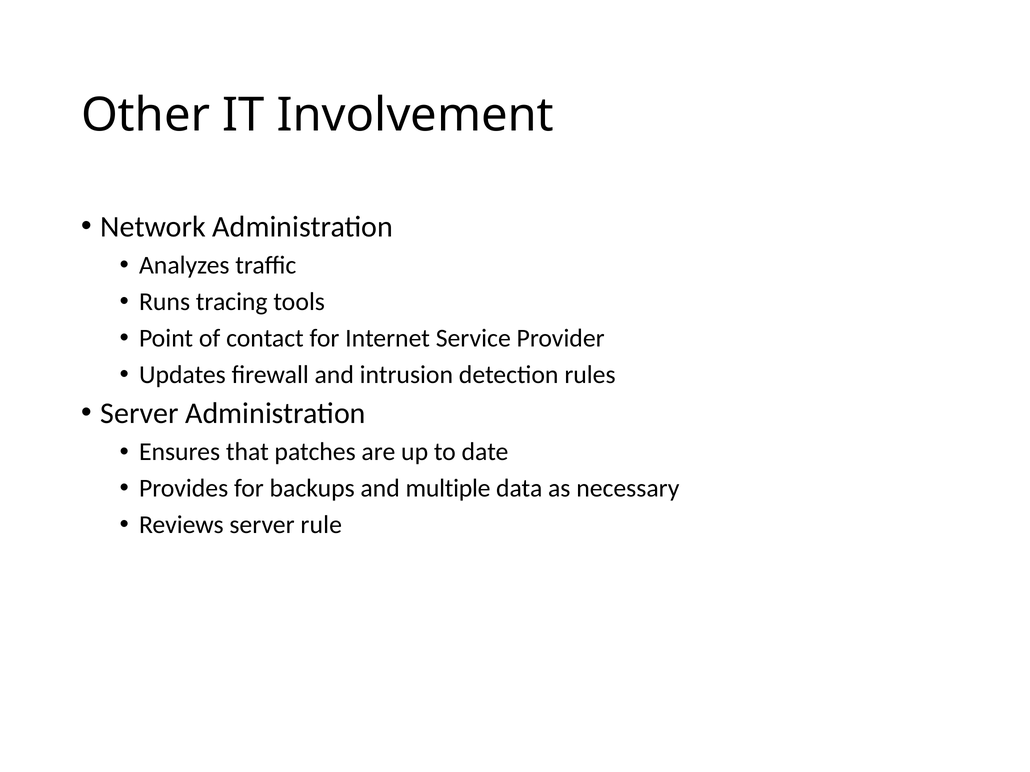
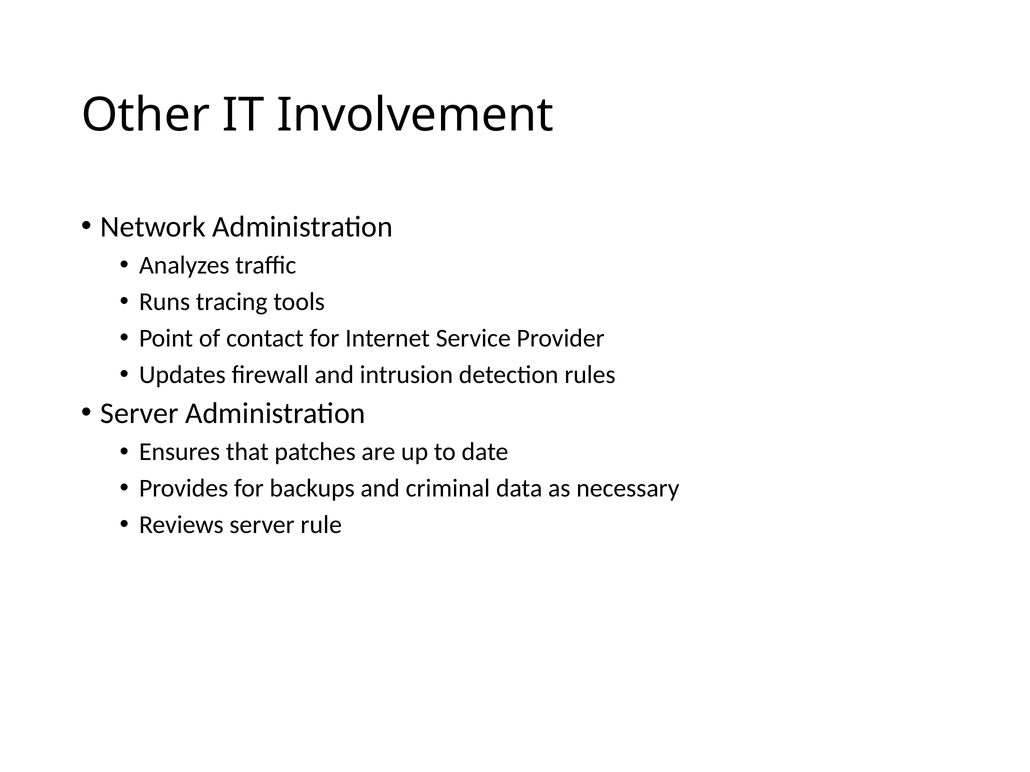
multiple: multiple -> criminal
